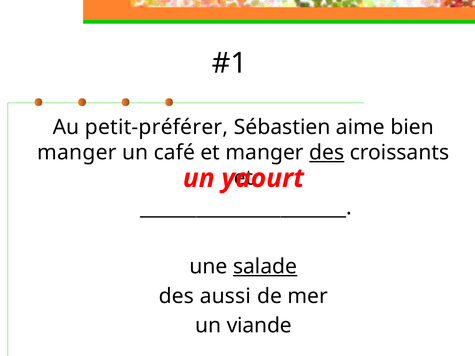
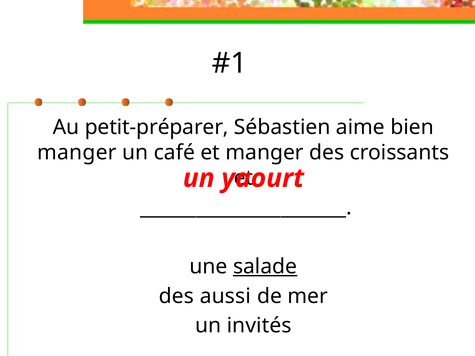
petit-préférer: petit-préférer -> petit-préparer
des at (327, 153) underline: present -> none
viande: viande -> invités
